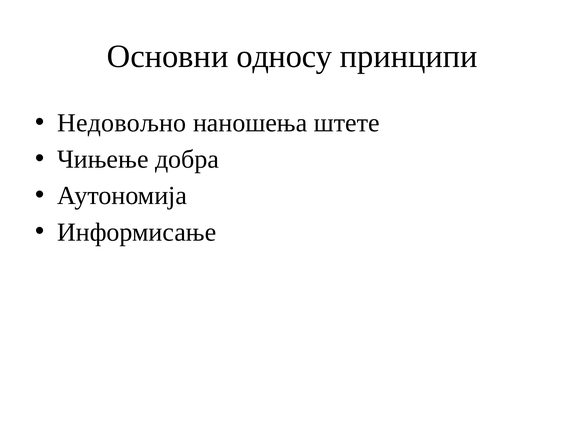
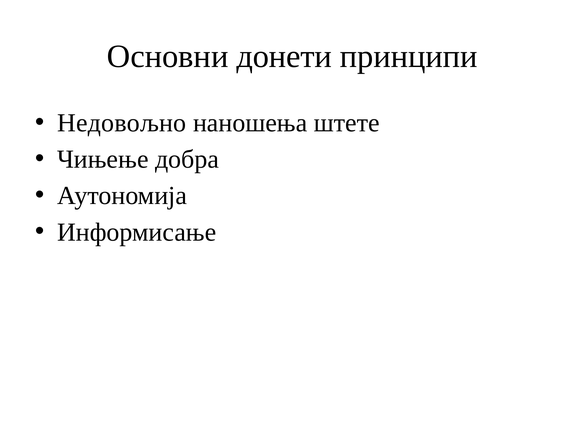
односу: односу -> донети
